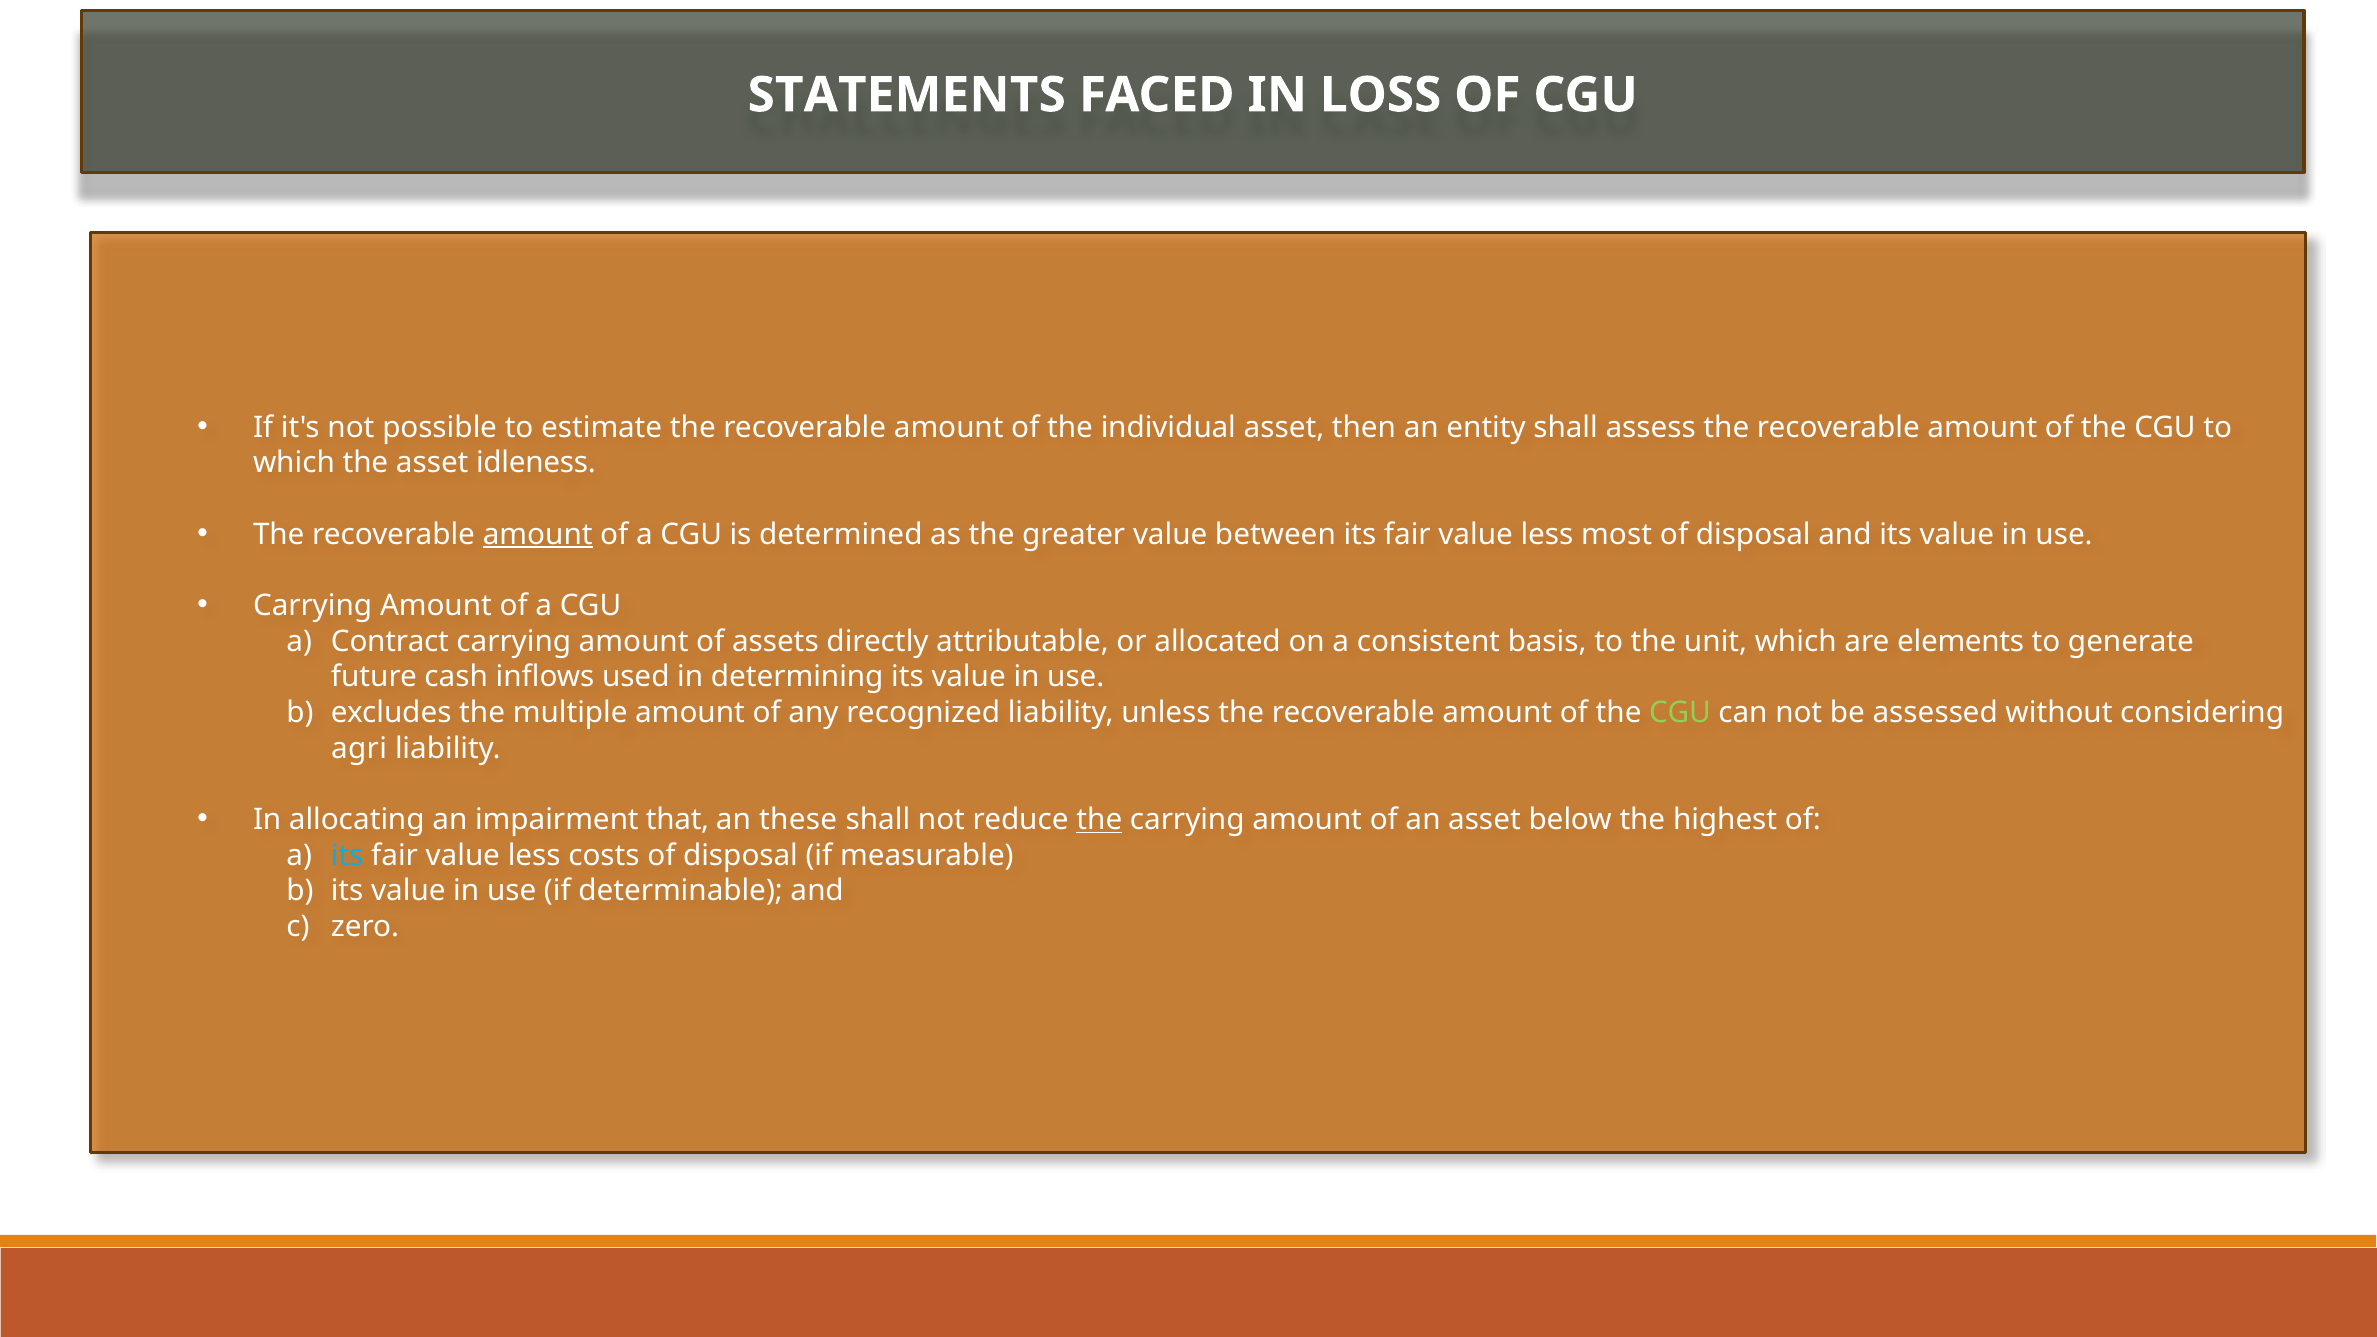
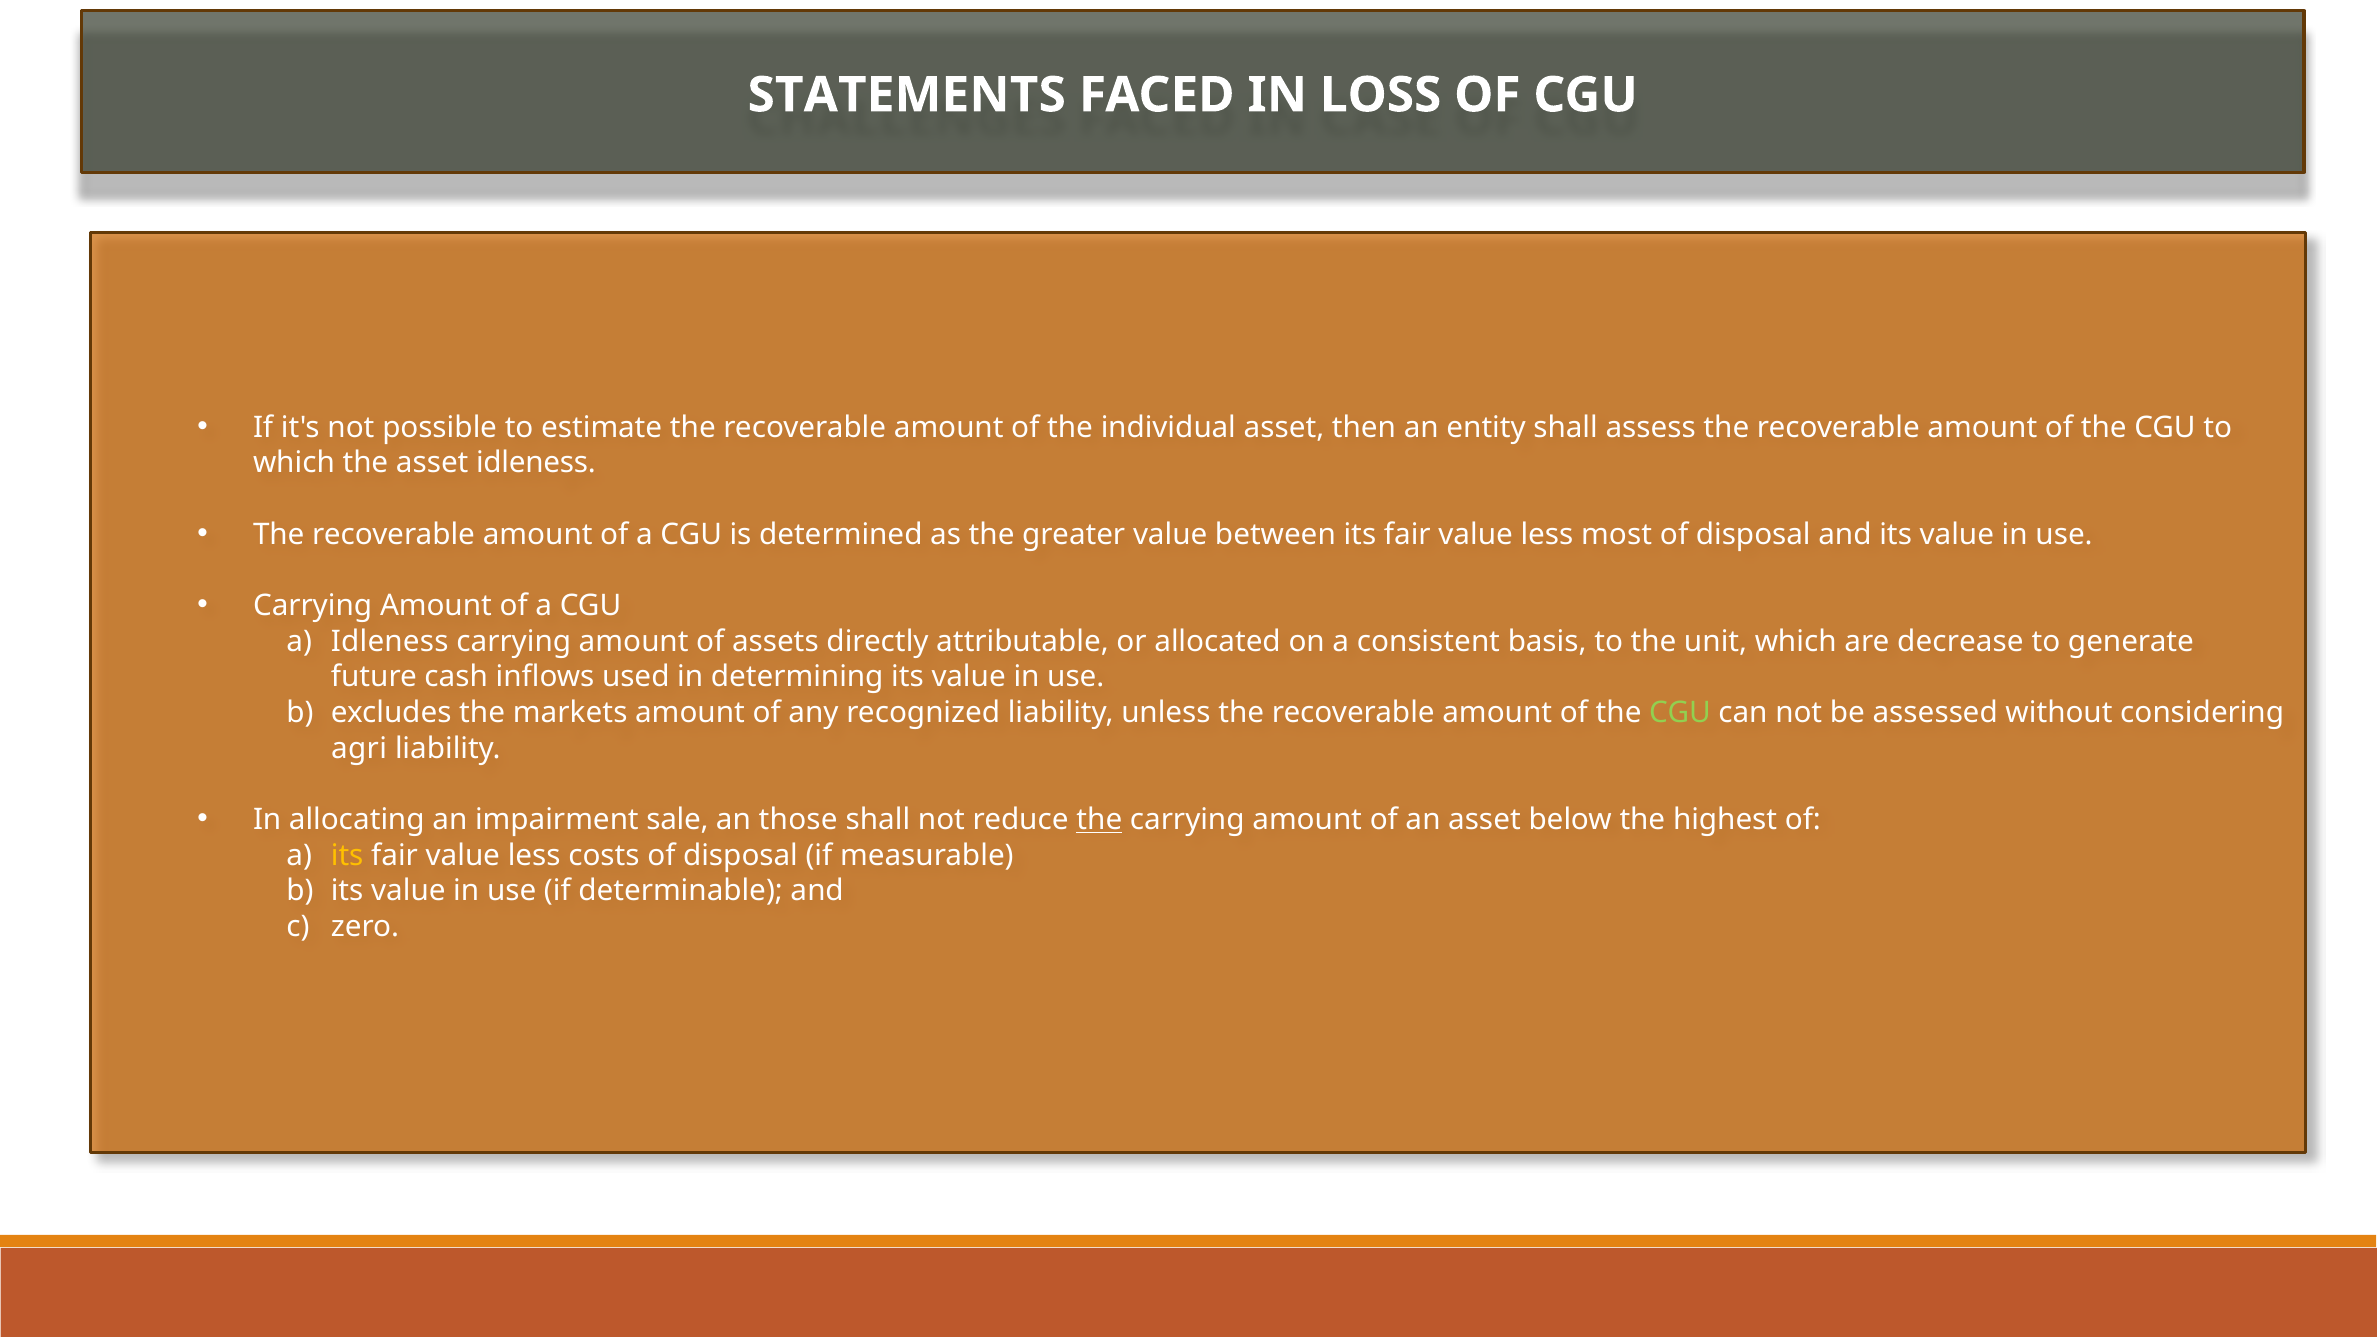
amount at (538, 534) underline: present -> none
a Contract: Contract -> Idleness
elements: elements -> decrease
multiple: multiple -> markets
that: that -> sale
these: these -> those
its at (347, 855) colour: light blue -> yellow
